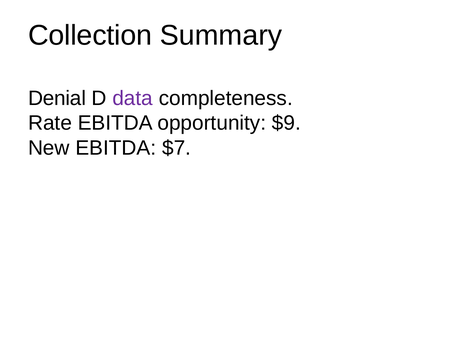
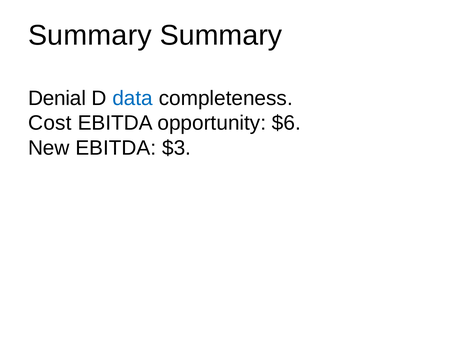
Collection at (90, 36): Collection -> Summary
data colour: purple -> blue
Rate: Rate -> Cost
$9: $9 -> $6
$7: $7 -> $3
